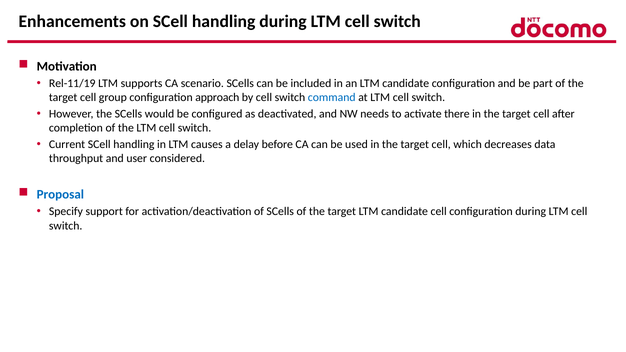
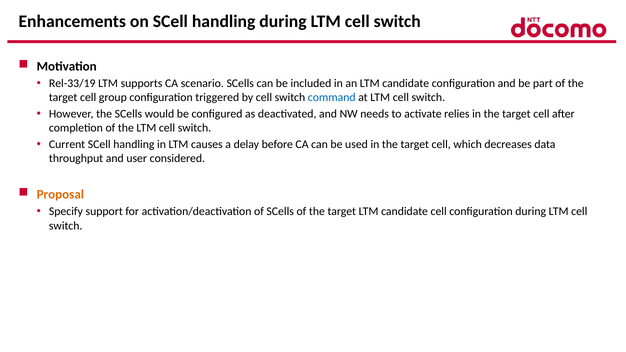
Rel-11/19: Rel-11/19 -> Rel-33/19
approach: approach -> triggered
there: there -> relies
Proposal colour: blue -> orange
